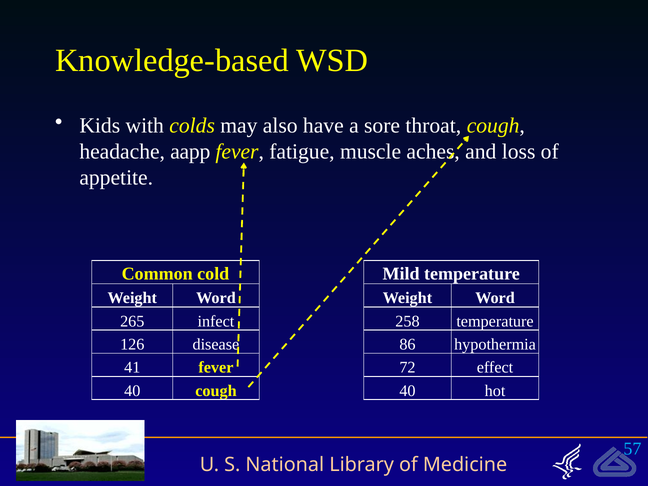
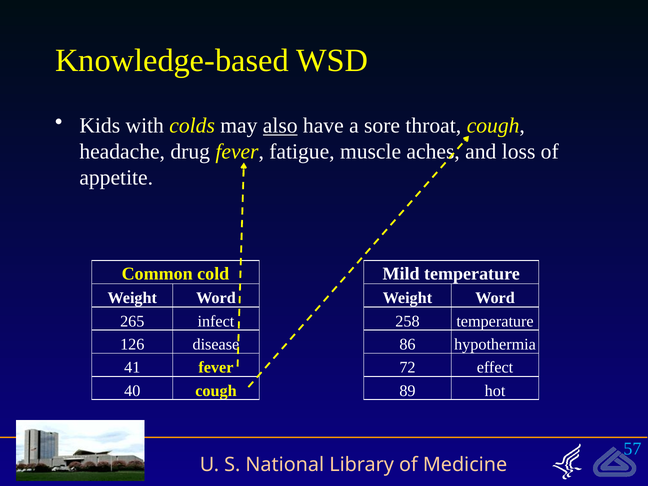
also underline: none -> present
aapp: aapp -> drug
cough 40: 40 -> 89
